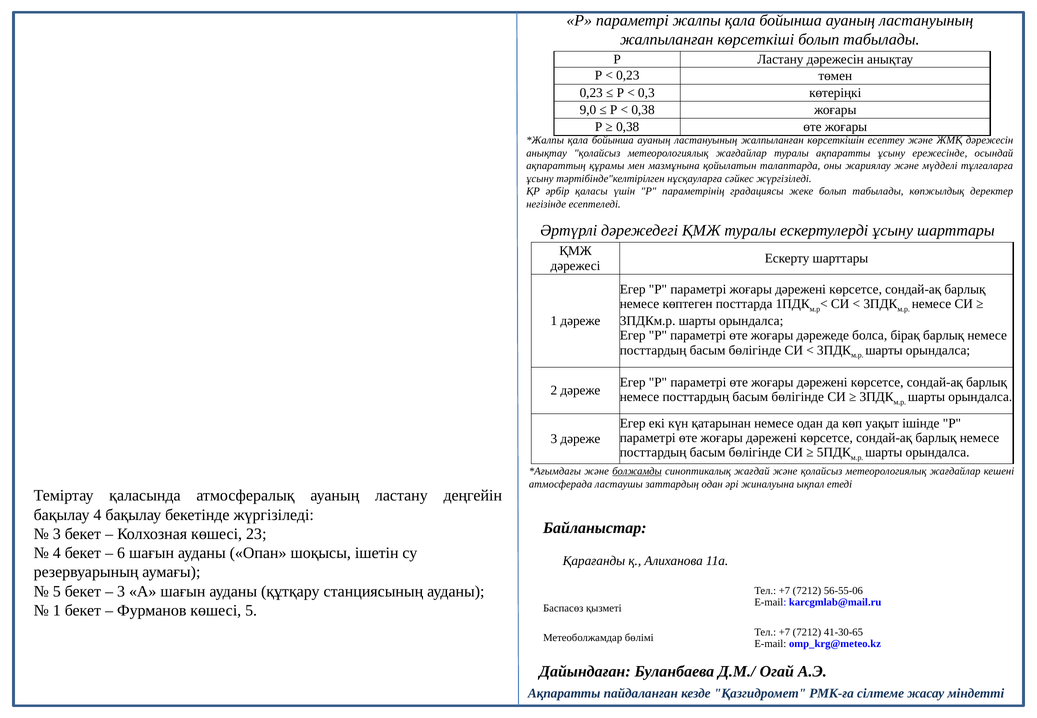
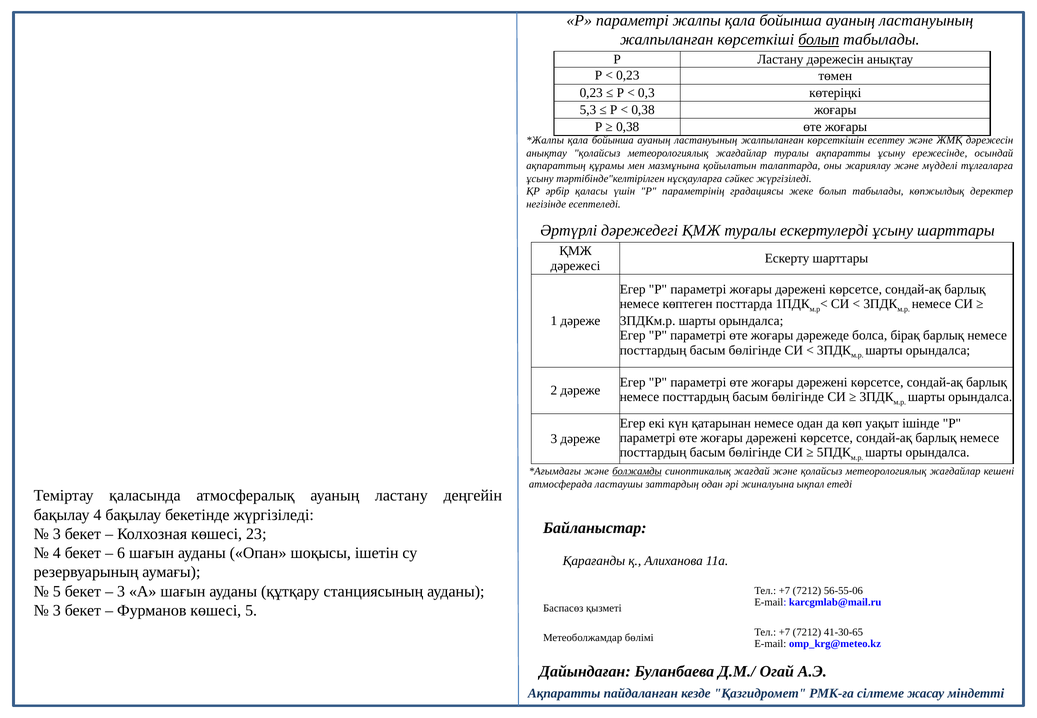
болып at (819, 40) underline: none -> present
9,0: 9,0 -> 5,3
1 at (57, 610): 1 -> 3
